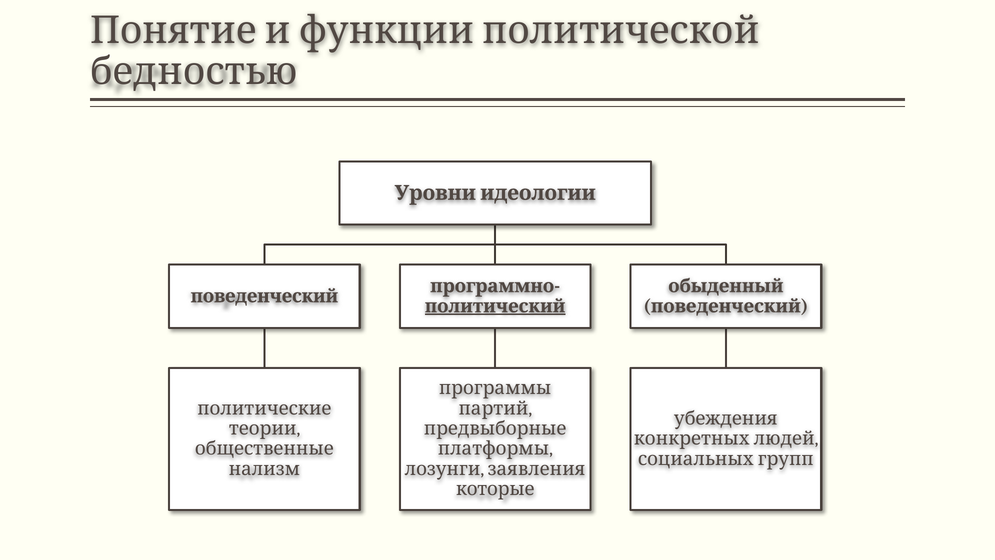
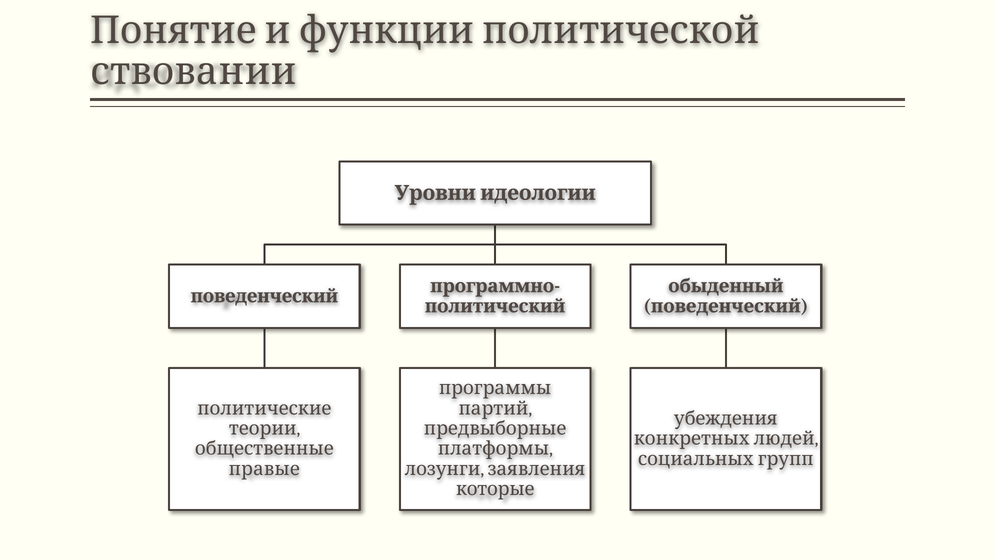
бедностью: бедностью -> ствовании
политический underline: present -> none
нализм: нализм -> правые
